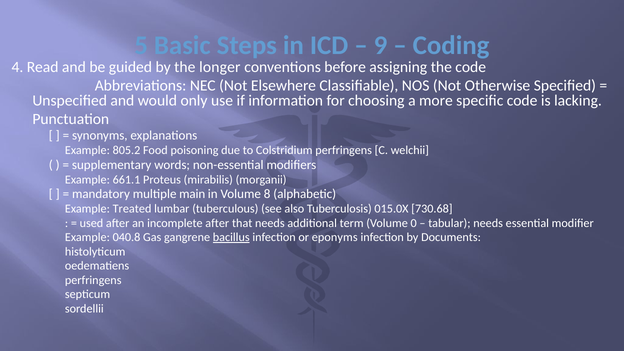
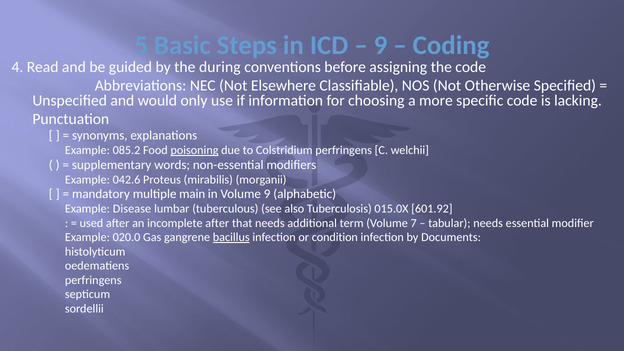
longer: longer -> during
805.2: 805.2 -> 085.2
poisoning underline: none -> present
661.1: 661.1 -> 042.6
Volume 8: 8 -> 9
Treated: Treated -> Disease
730.68: 730.68 -> 601.92
0: 0 -> 7
040.8: 040.8 -> 020.0
eponyms: eponyms -> condition
